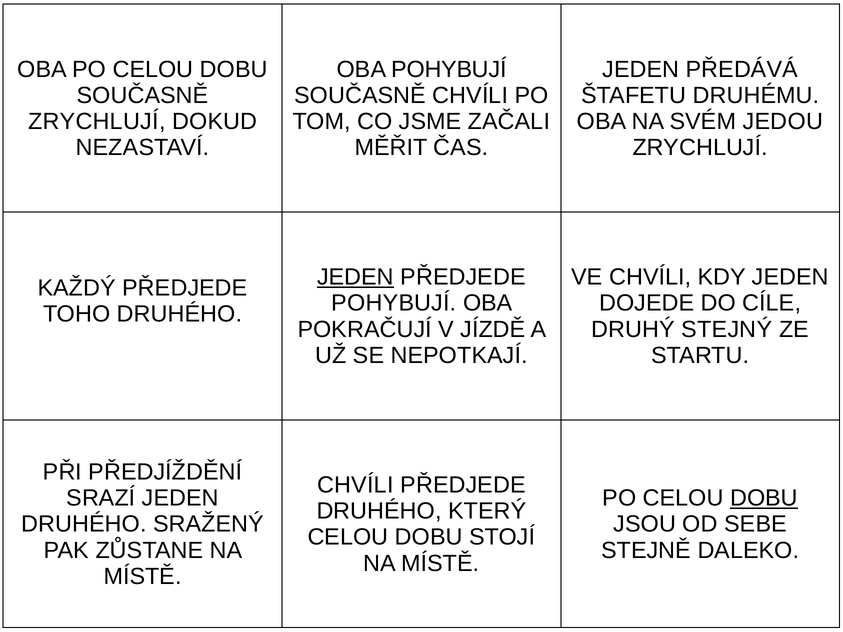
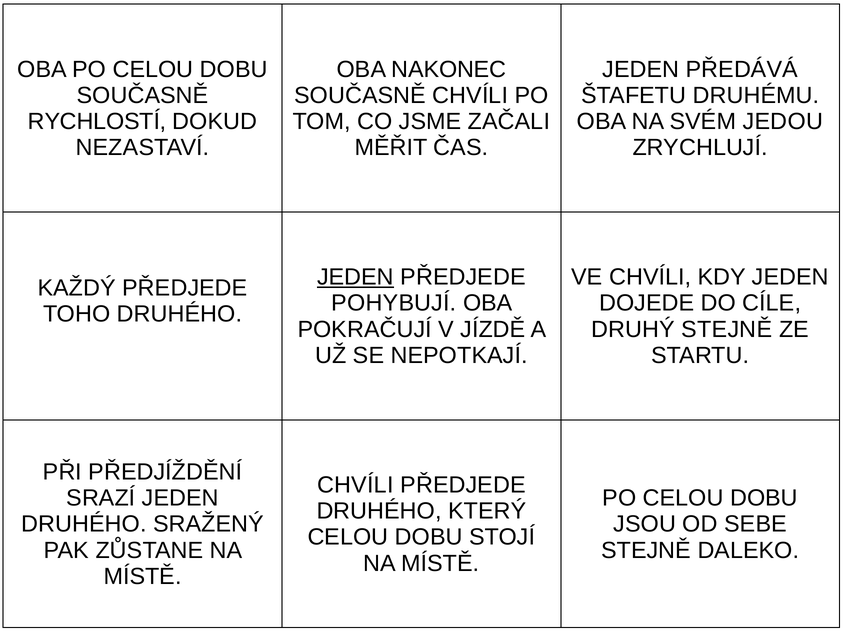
OBA POHYBUJÍ: POHYBUJÍ -> NAKONEC
ZRYCHLUJÍ at (97, 122): ZRYCHLUJÍ -> RYCHLOSTÍ
DRUHÝ STEJNÝ: STEJNÝ -> STEJNĚ
DOBU at (764, 498) underline: present -> none
